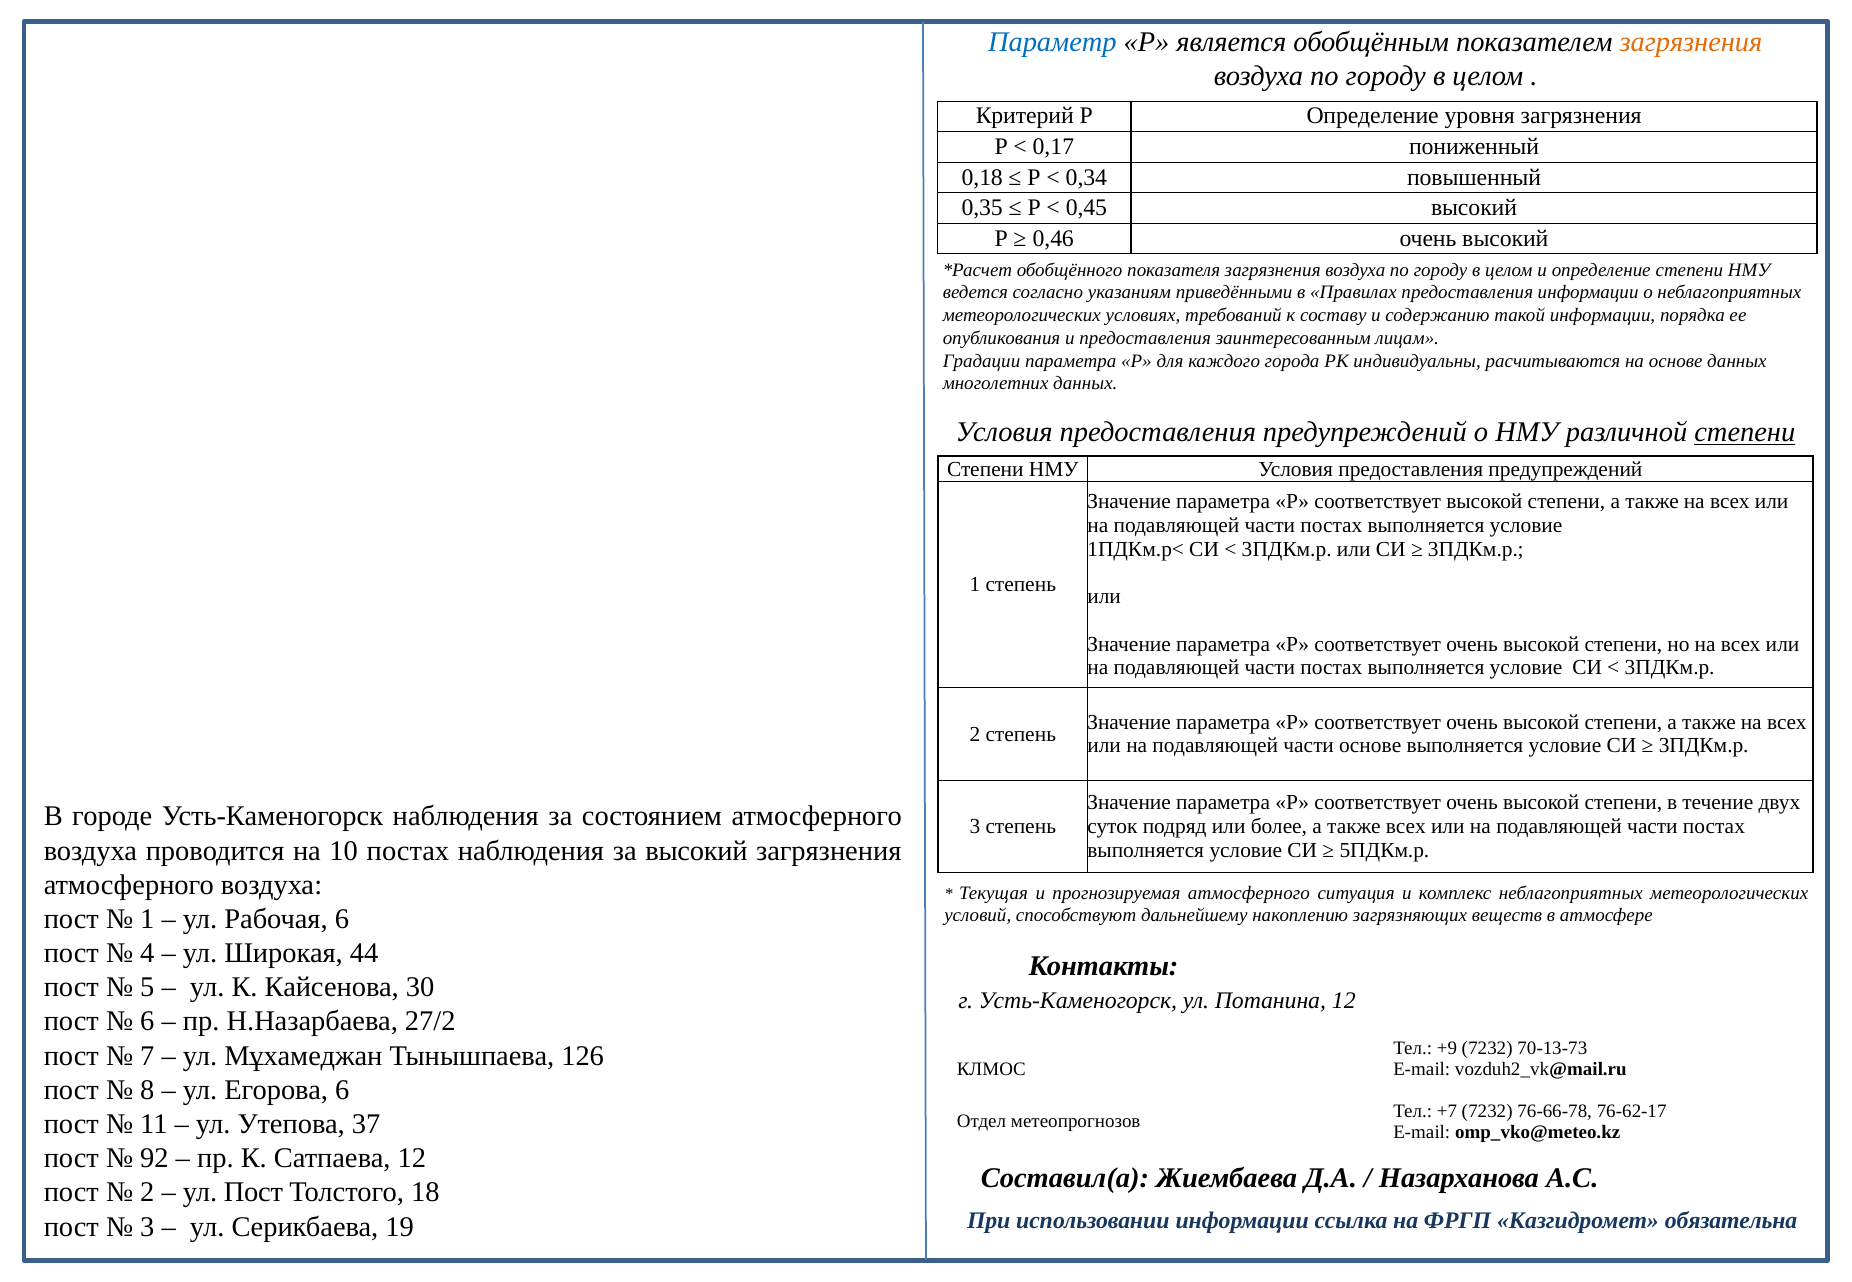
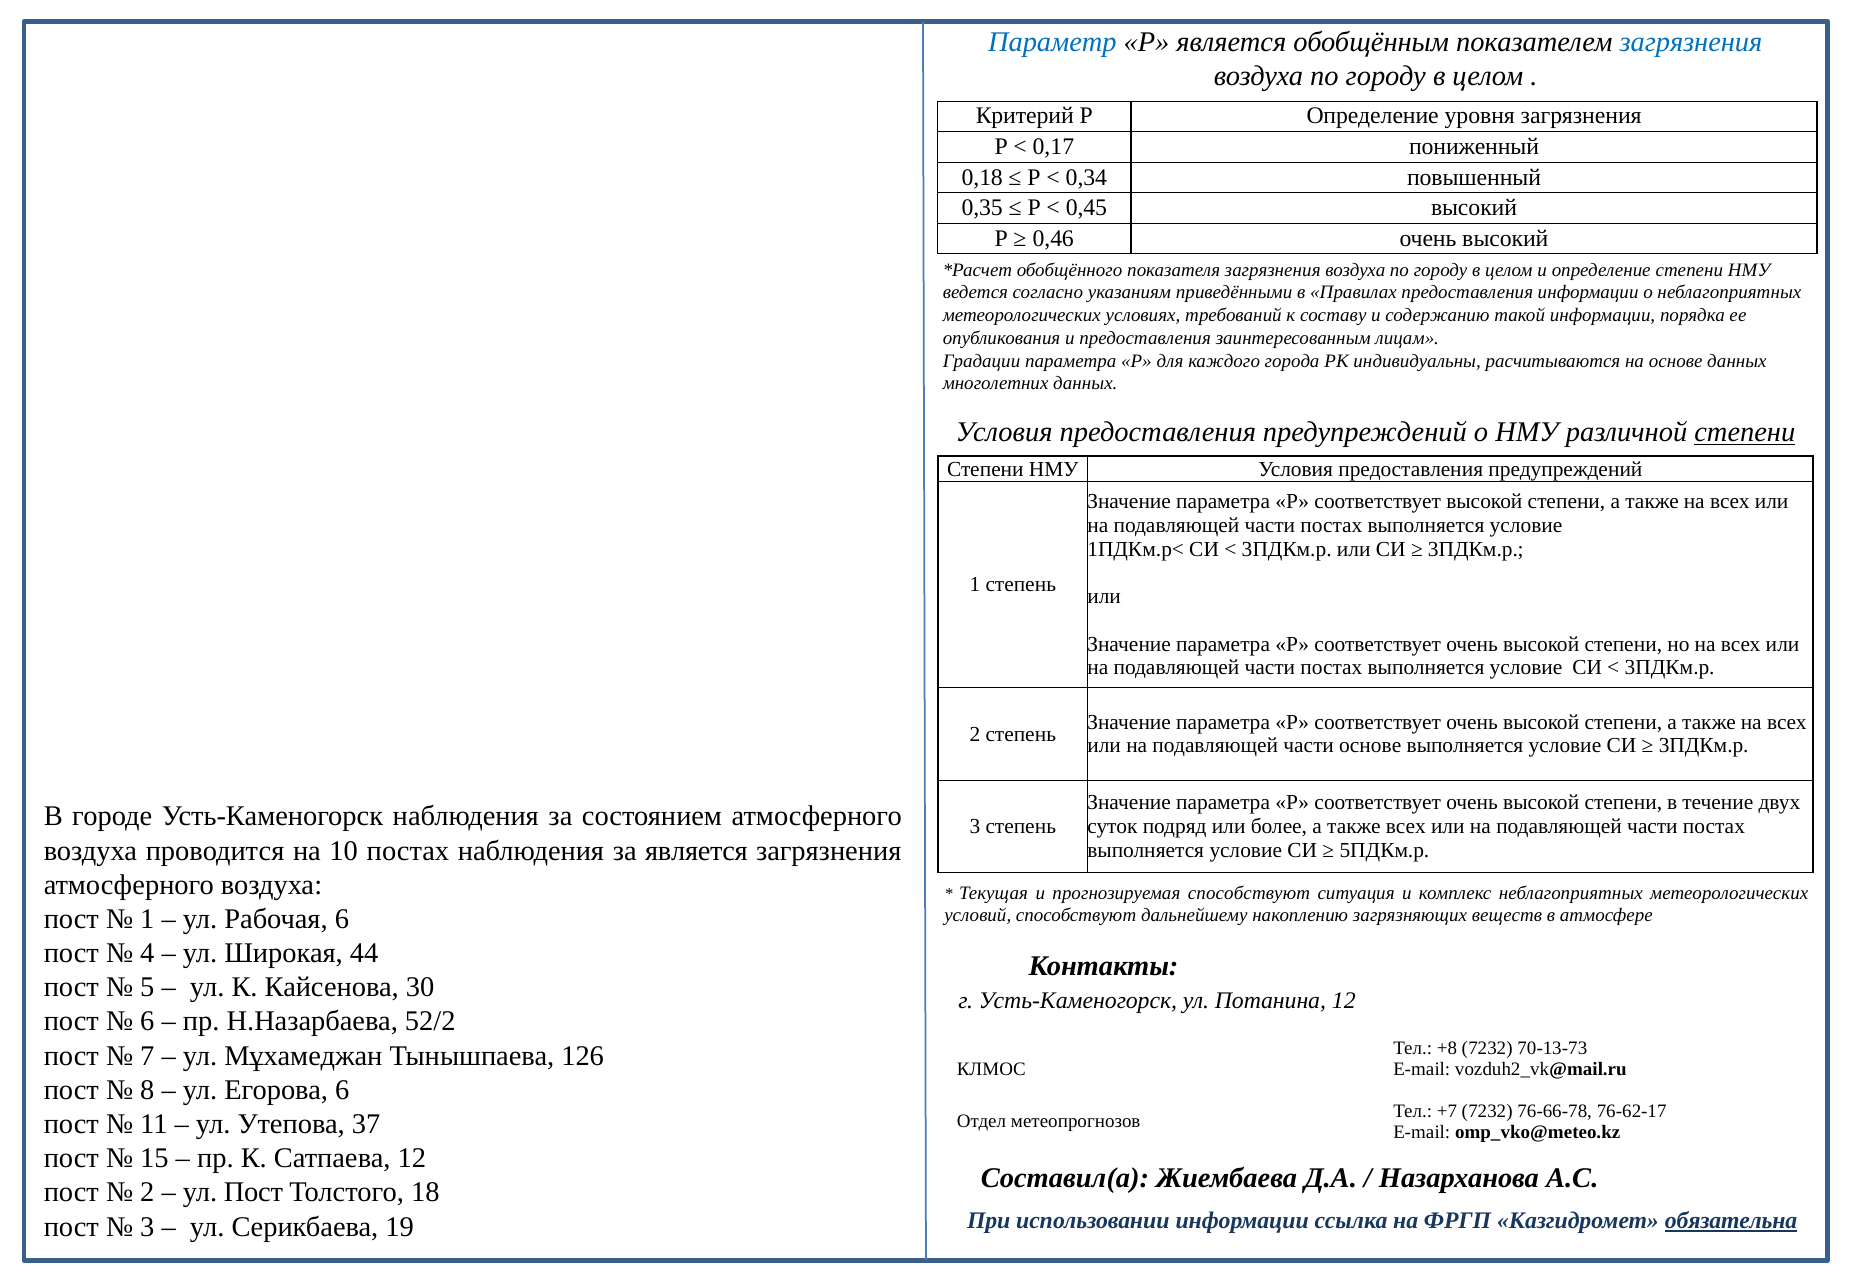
загрязнения at (1691, 42) colour: orange -> blue
за высокий: высокий -> является
прогнозируемая атмосферного: атмосферного -> способствуют
27/2: 27/2 -> 52/2
+9: +9 -> +8
92: 92 -> 15
обязательна underline: none -> present
